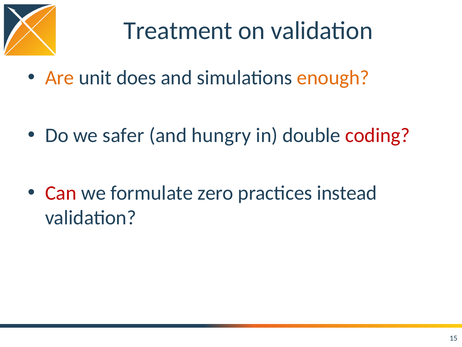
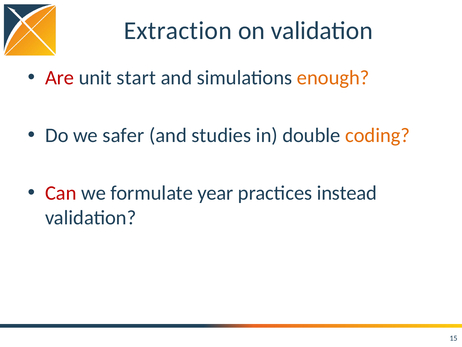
Treatment: Treatment -> Extraction
Are colour: orange -> red
does: does -> start
hungry: hungry -> studies
coding colour: red -> orange
zero: zero -> year
